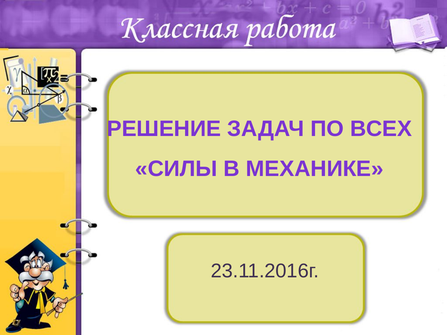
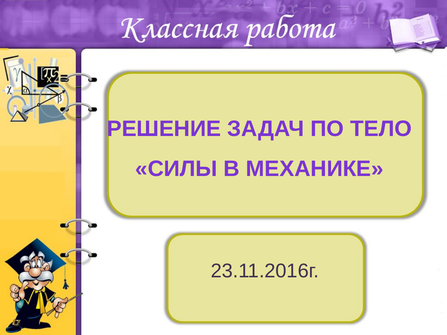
ВСЕХ: ВСЕХ -> ТЕЛО
